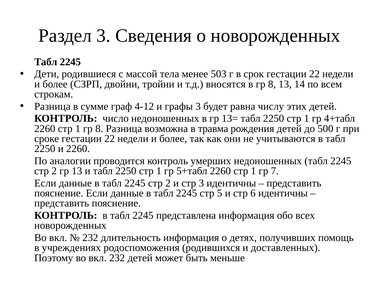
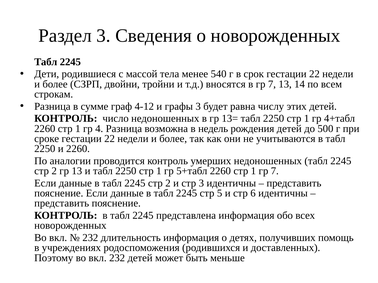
503: 503 -> 540
в гр 8: 8 -> 7
1 гр 8: 8 -> 4
травма: травма -> недель
